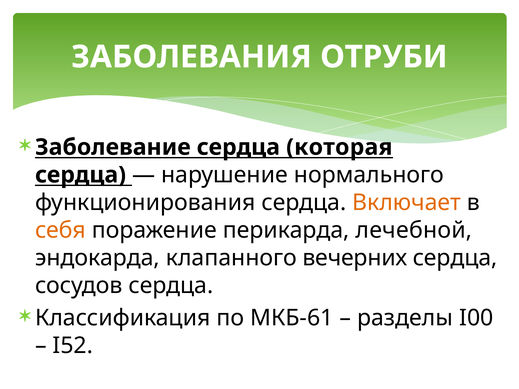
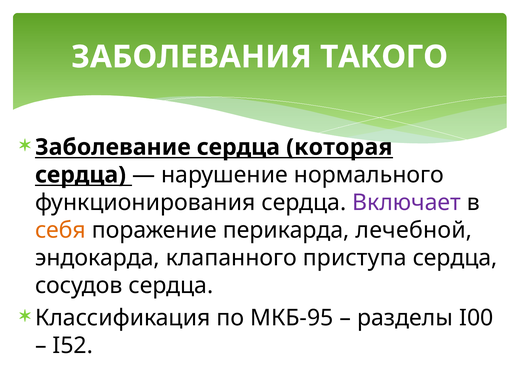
ОТРУБИ: ОТРУБИ -> ТАКОГО
Включает colour: orange -> purple
вечерних: вечерних -> приступа
МКБ-61: МКБ-61 -> МКБ-95
